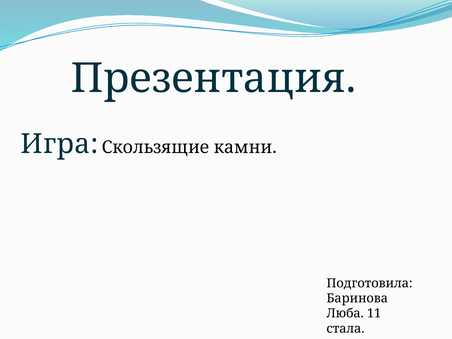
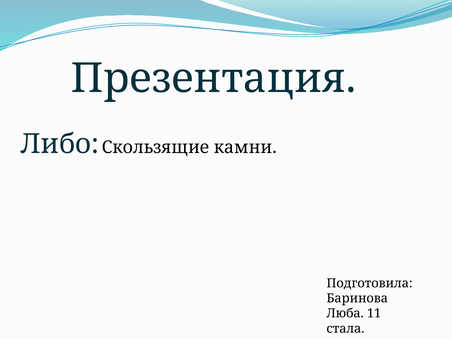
Игра: Игра -> Либо
